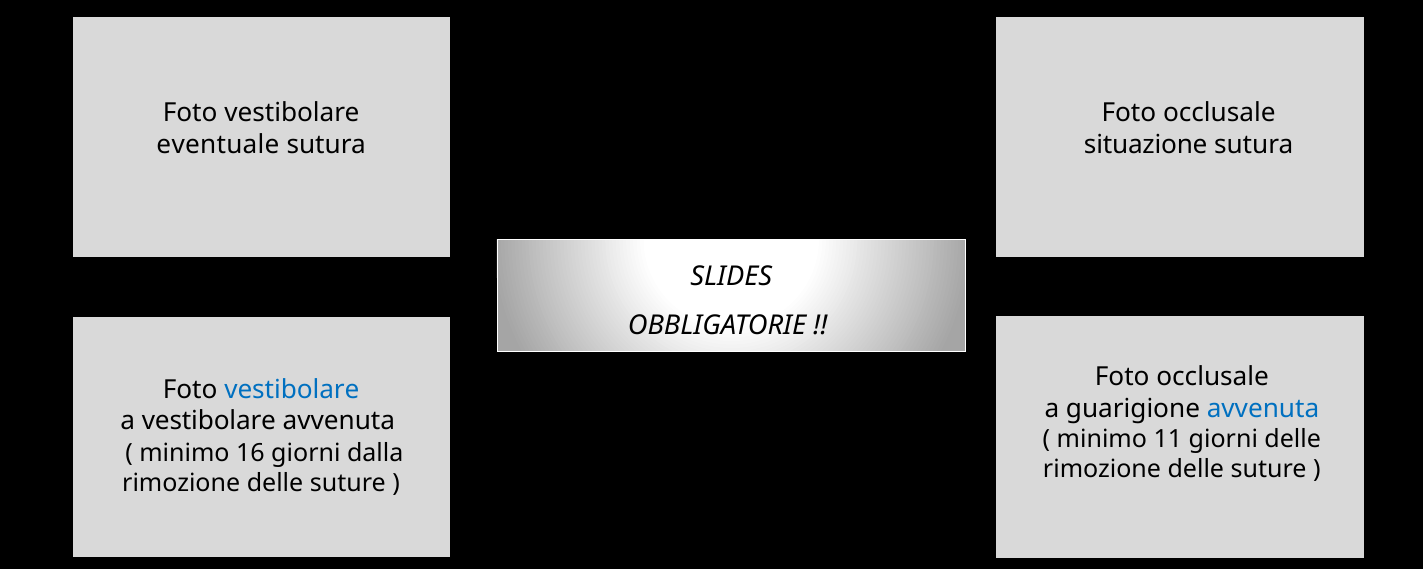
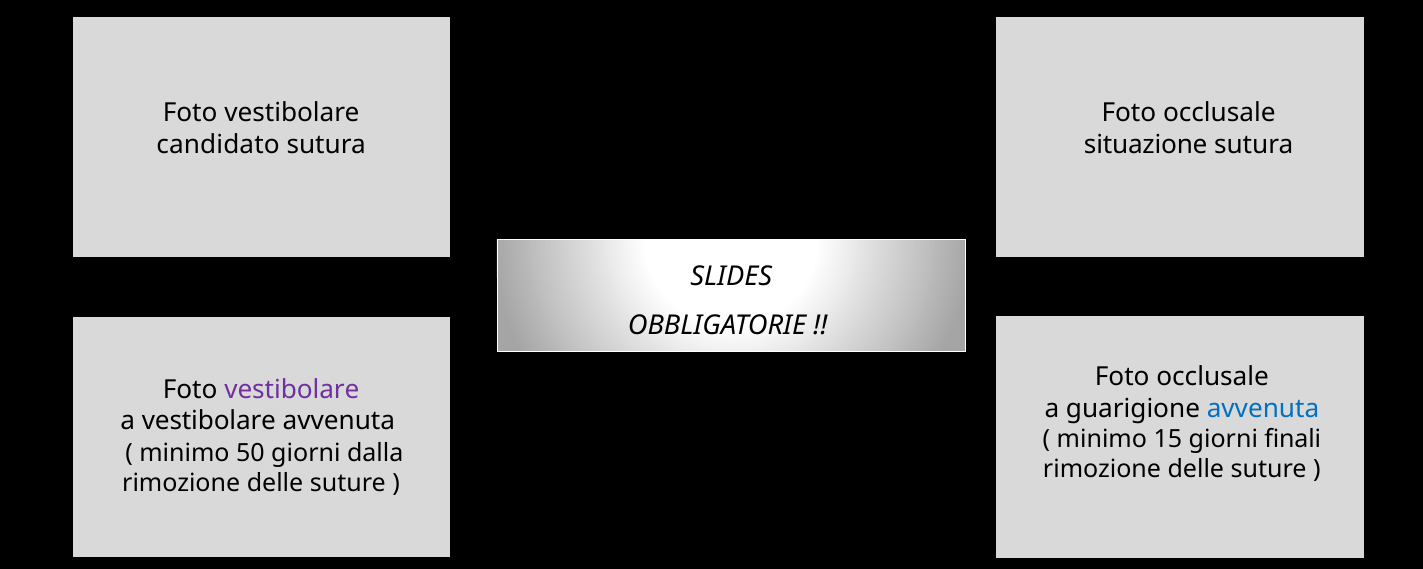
eventuale: eventuale -> candidato
vestibolare at (292, 390) colour: blue -> purple
11: 11 -> 15
giorni delle: delle -> finali
16: 16 -> 50
